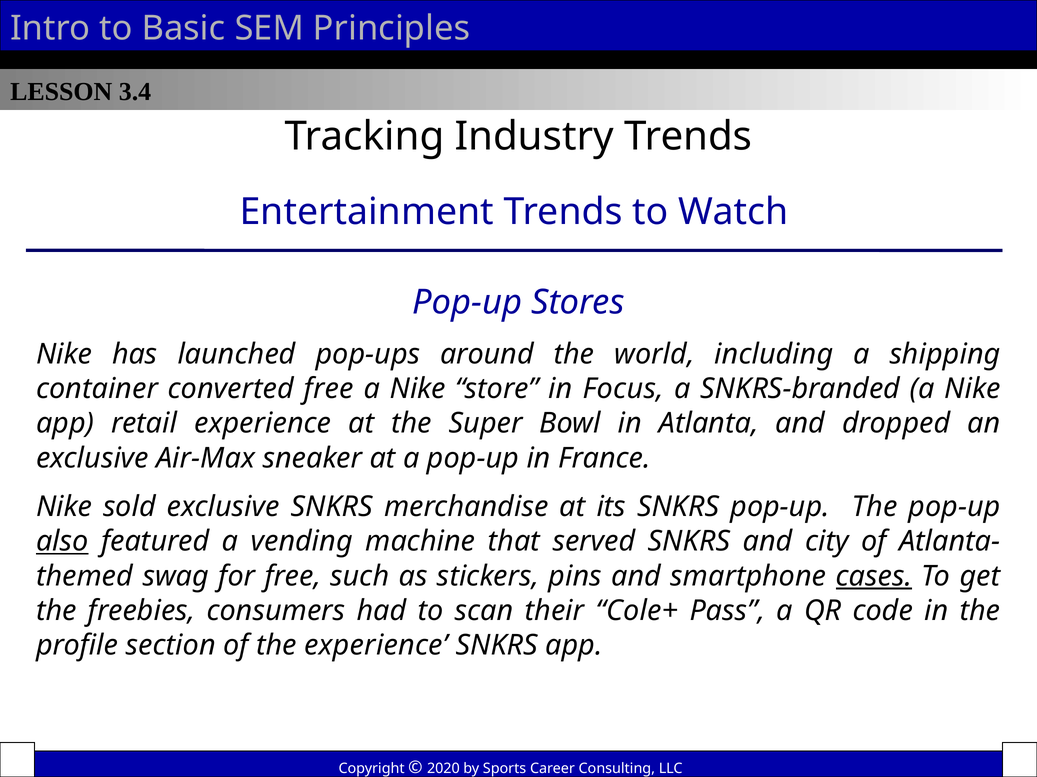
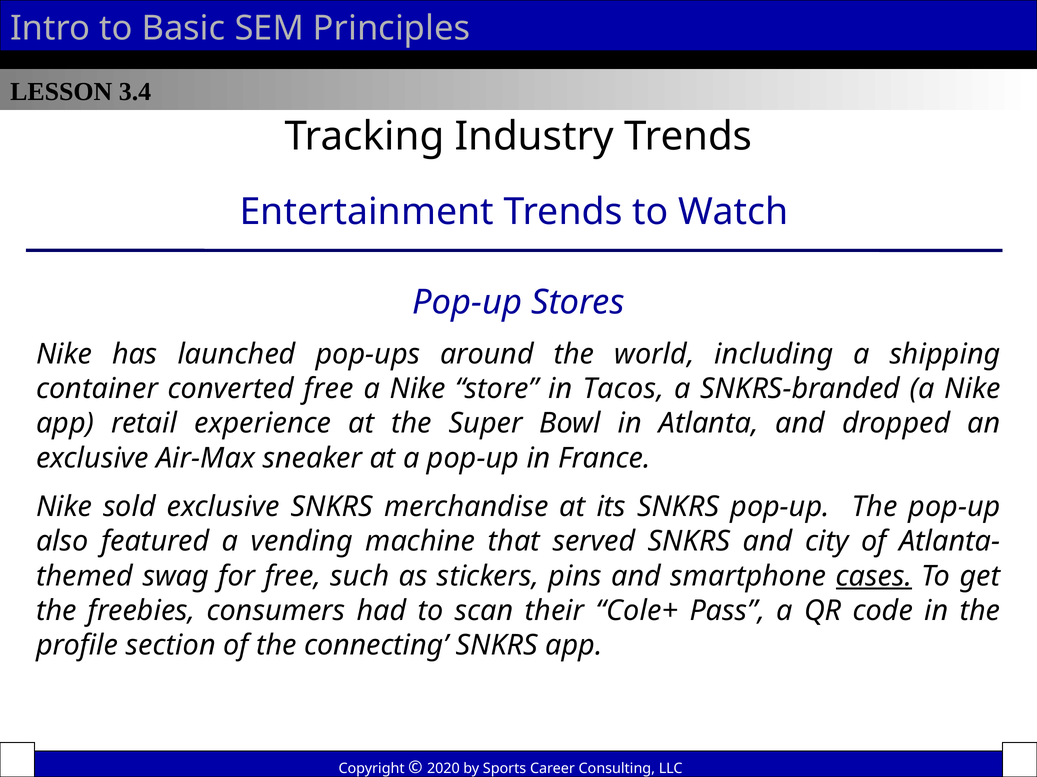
Focus: Focus -> Tacos
also underline: present -> none
the experience: experience -> connecting
